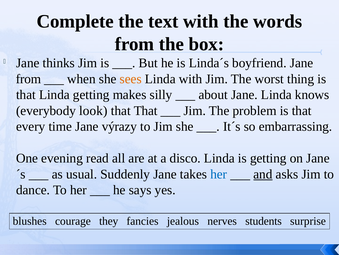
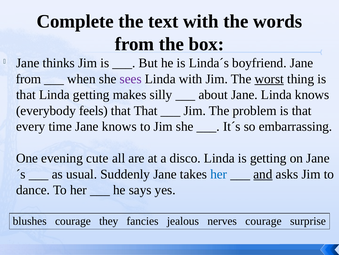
sees colour: orange -> purple
worst underline: none -> present
look: look -> feels
Jane výrazy: výrazy -> knows
read: read -> cute
nerves students: students -> courage
